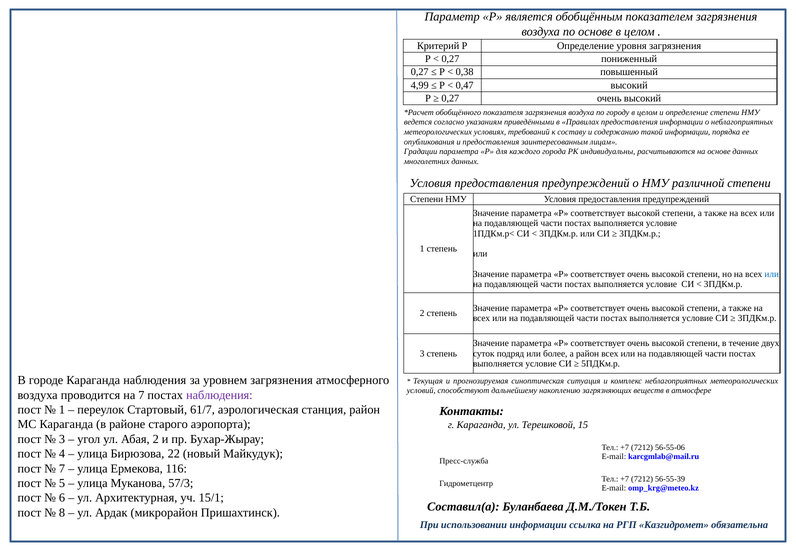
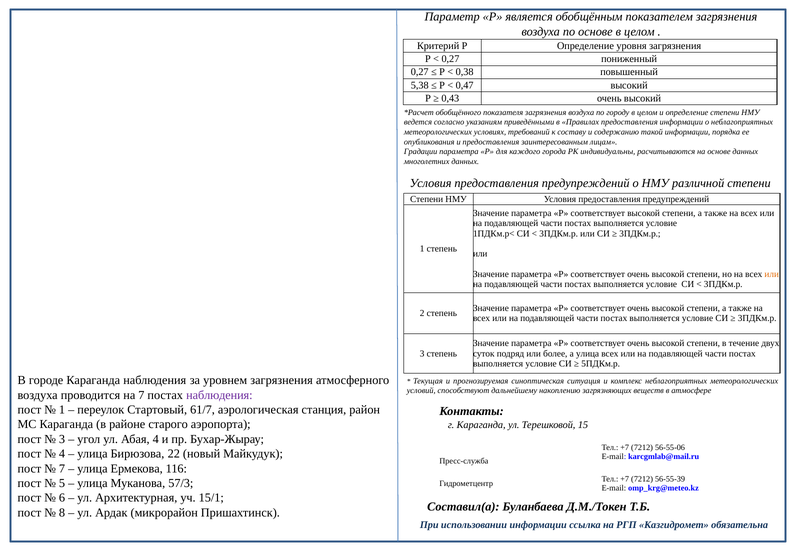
4,99: 4,99 -> 5,38
0,27 at (450, 98): 0,27 -> 0,43
или at (772, 274) colour: blue -> orange
а район: район -> улица
Абая 2: 2 -> 4
